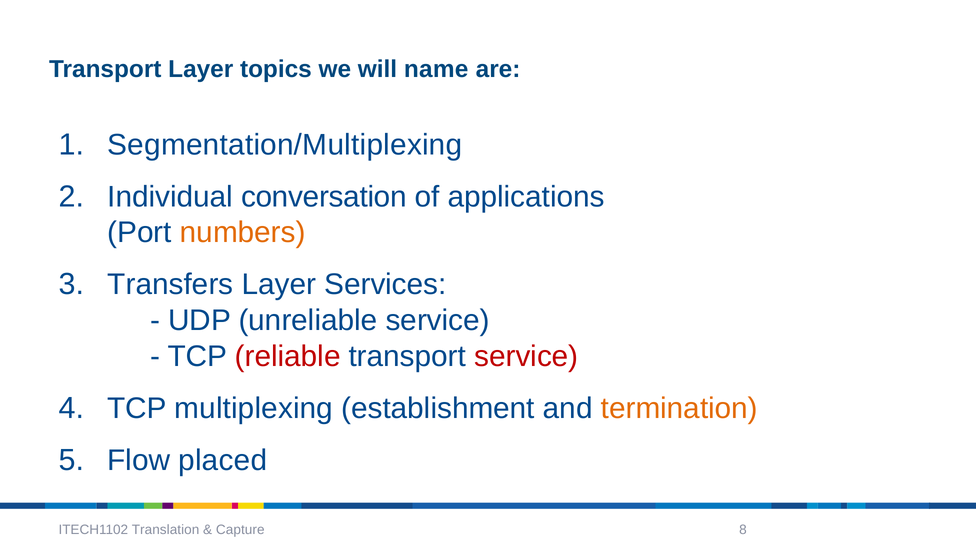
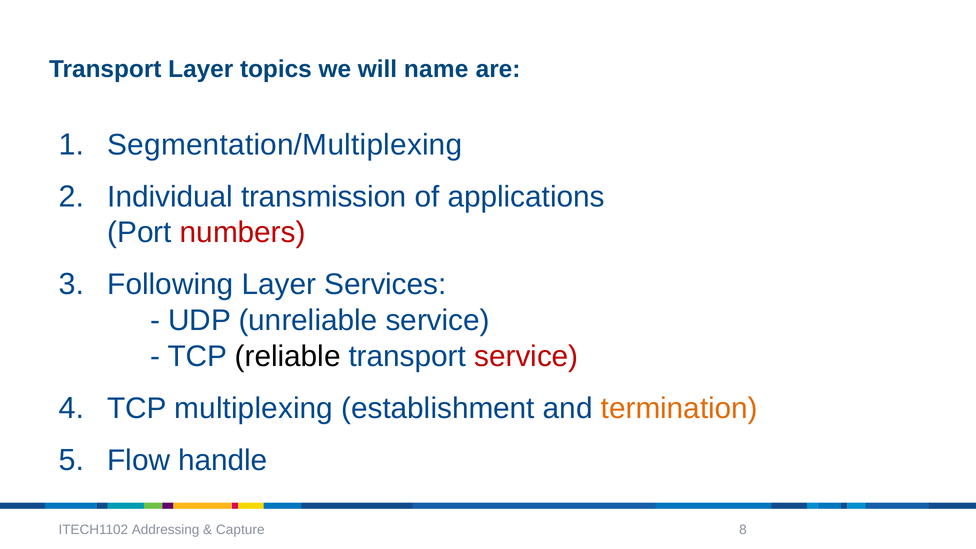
conversation: conversation -> transmission
numbers colour: orange -> red
Transfers: Transfers -> Following
reliable colour: red -> black
placed: placed -> handle
Translation: Translation -> Addressing
